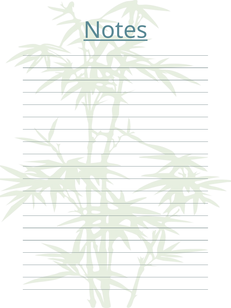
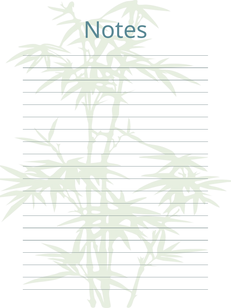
Notes underline: present -> none
